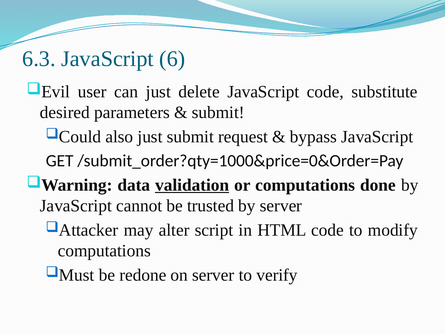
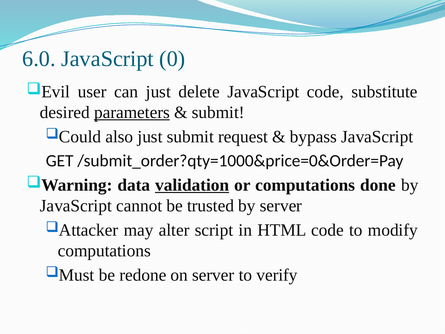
6.3: 6.3 -> 6.0
6: 6 -> 0
parameters underline: none -> present
